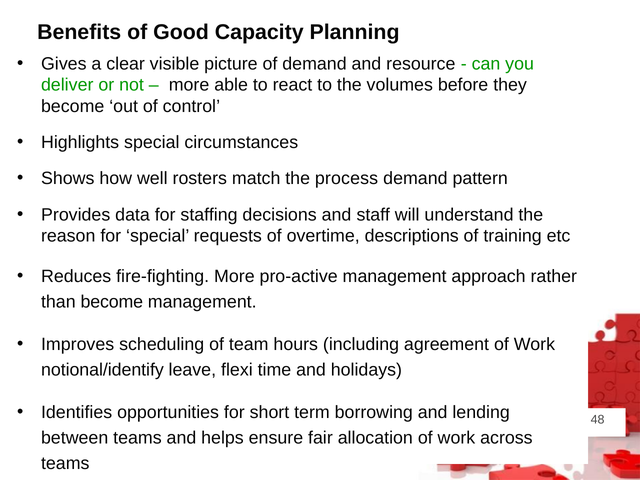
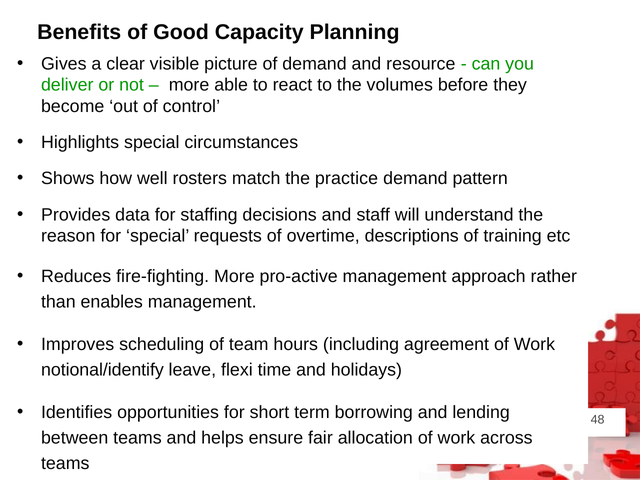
process: process -> practice
than become: become -> enables
